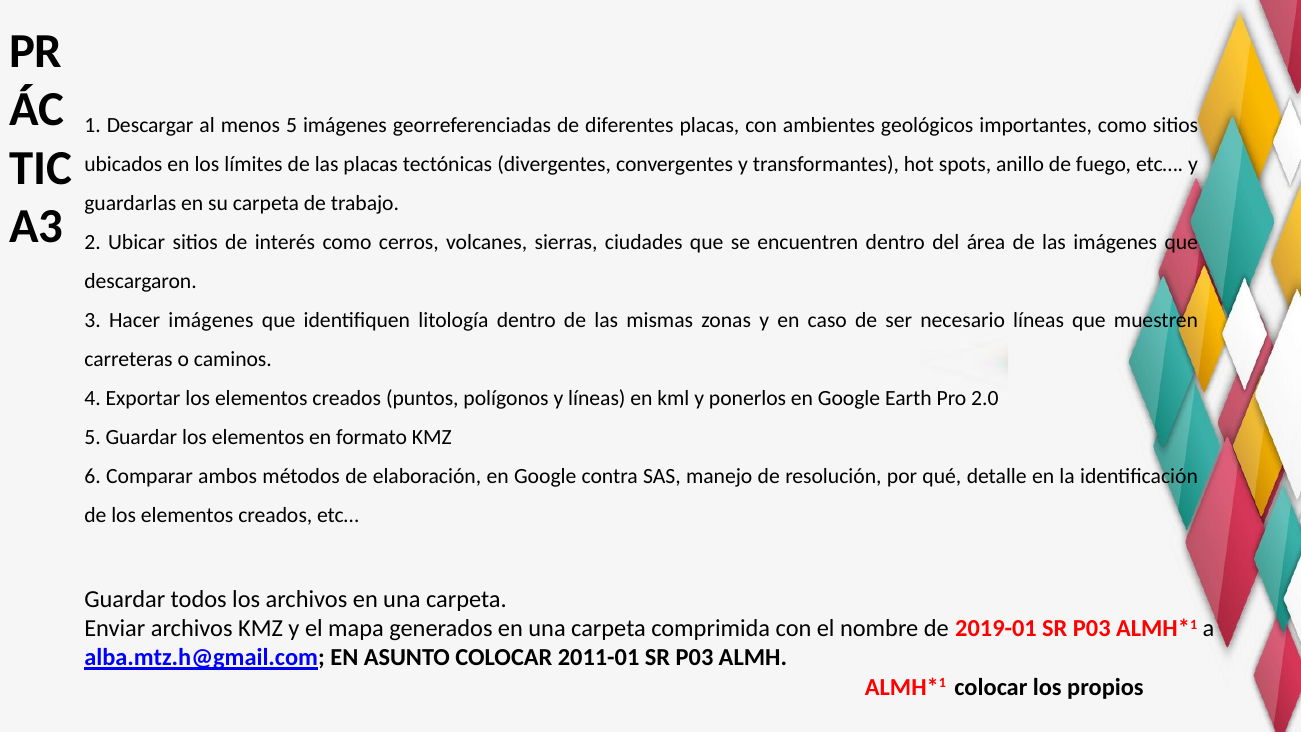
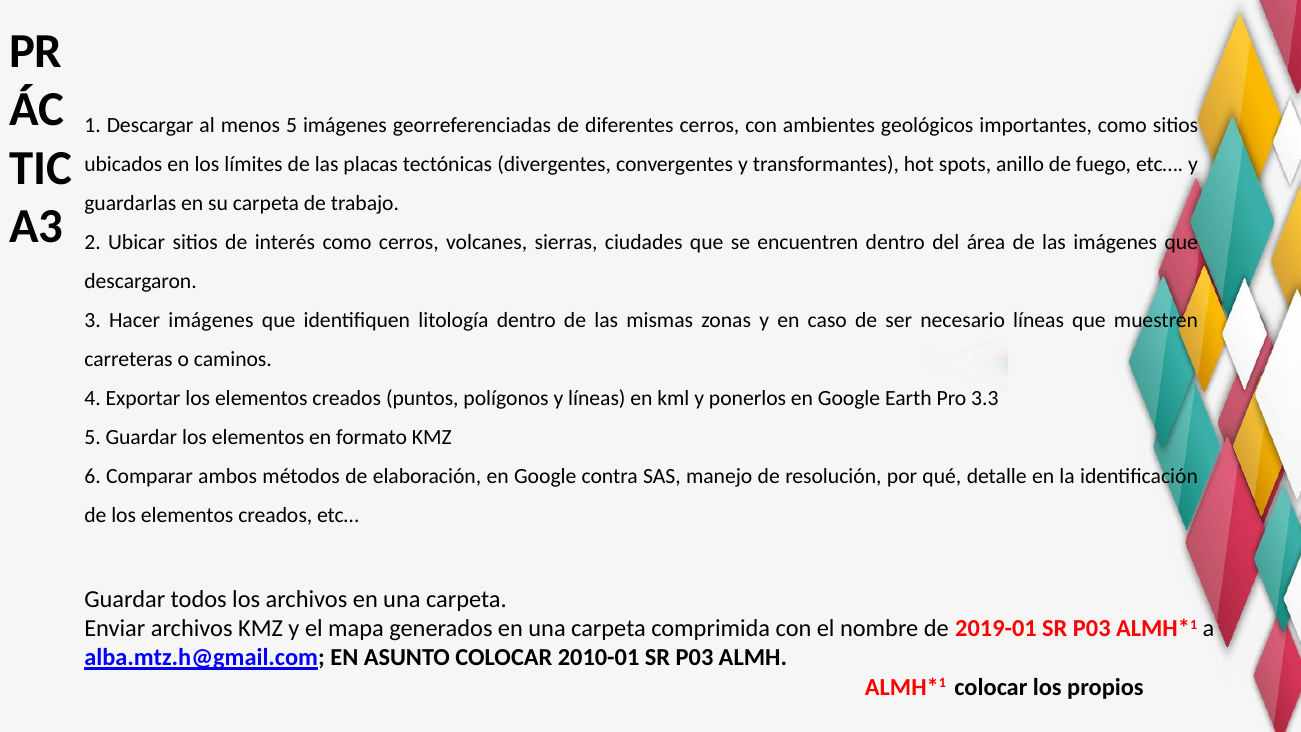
diferentes placas: placas -> cerros
2.0: 2.0 -> 3.3
2011-01: 2011-01 -> 2010-01
